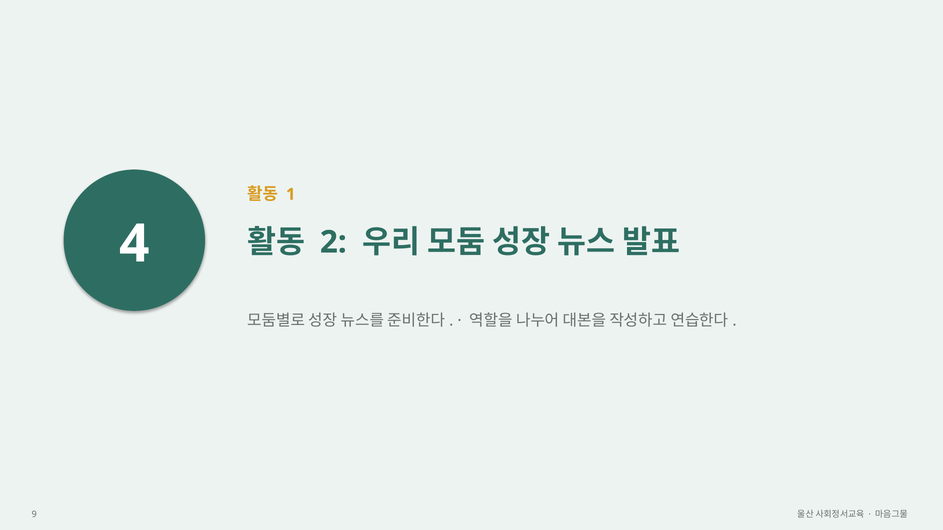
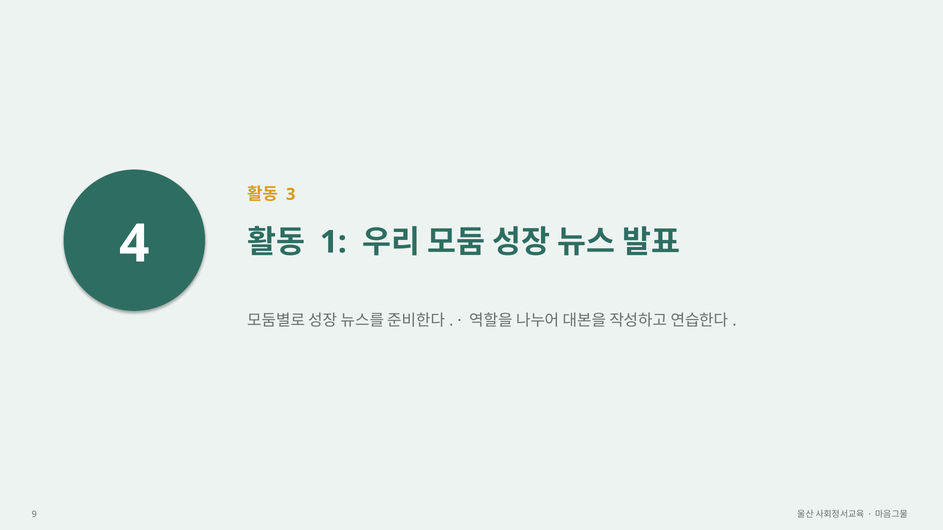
1: 1 -> 3
2: 2 -> 1
